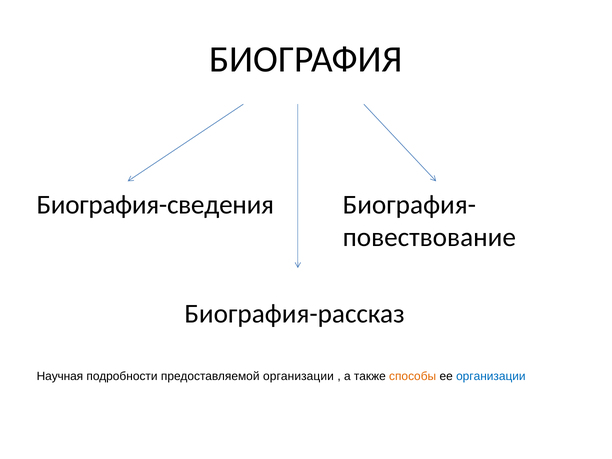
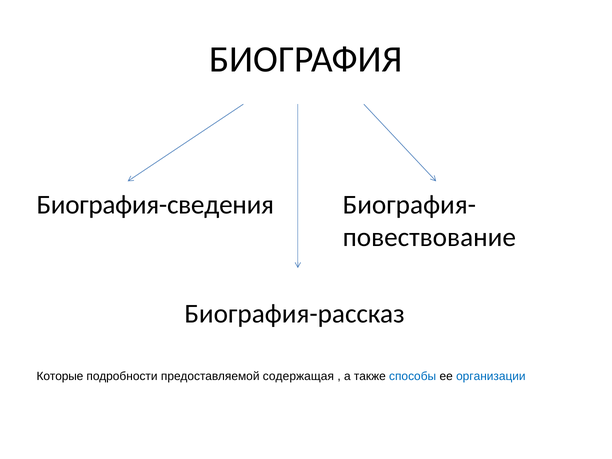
Научная: Научная -> Которые
предоставляемой организации: организации -> содержащая
способы colour: orange -> blue
